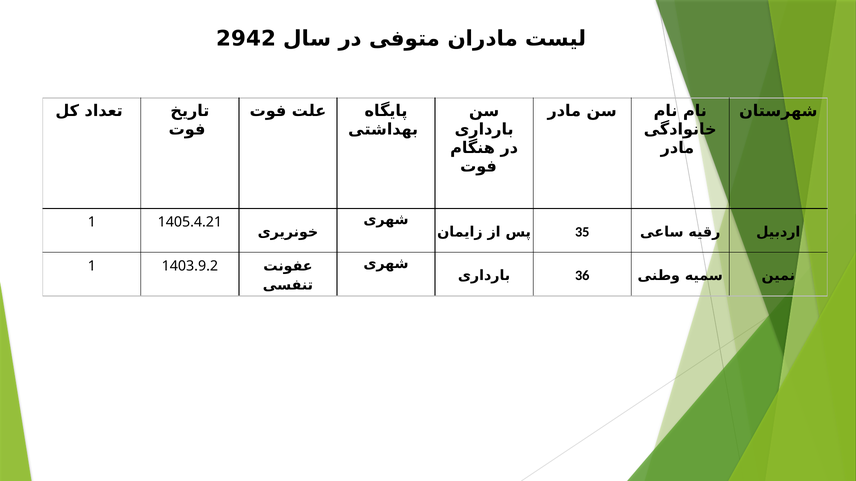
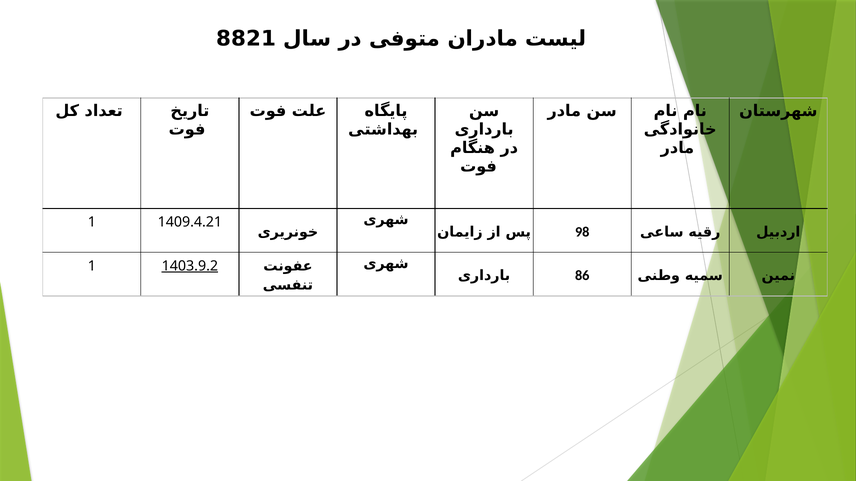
2942: 2942 -> 8821
1405.4.21: 1405.4.21 -> 1409.4.21
35: 35 -> 98
1403.9.2 underline: none -> present
36: 36 -> 86
